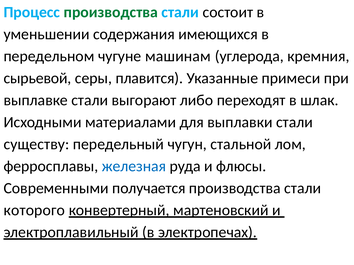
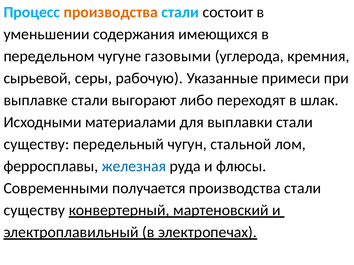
производства at (111, 12) colour: green -> orange
машинам: машинам -> газовыми
плавится: плавится -> рабочую
которого at (34, 211): которого -> существу
